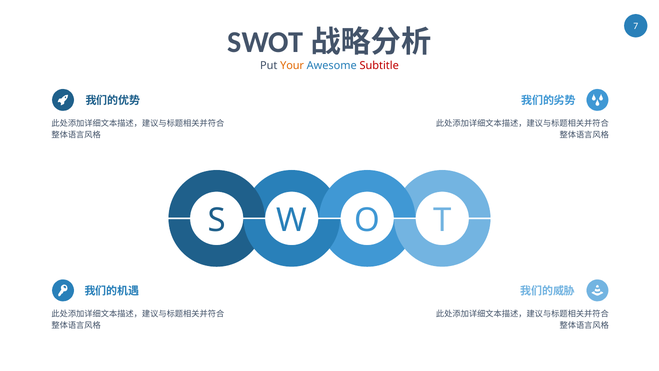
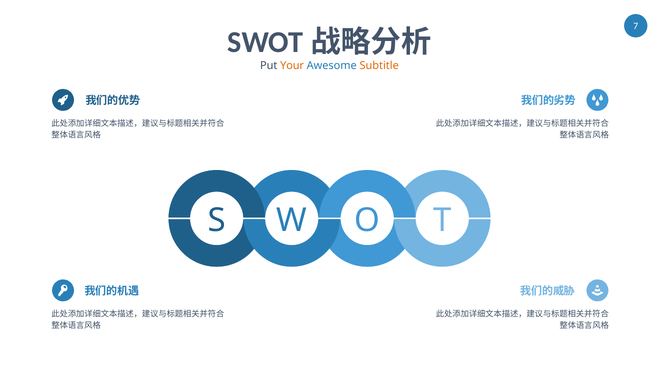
Subtitle colour: red -> orange
